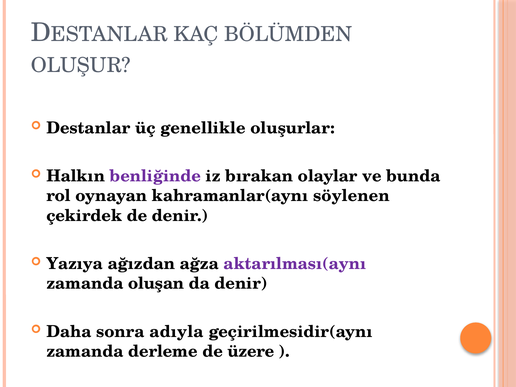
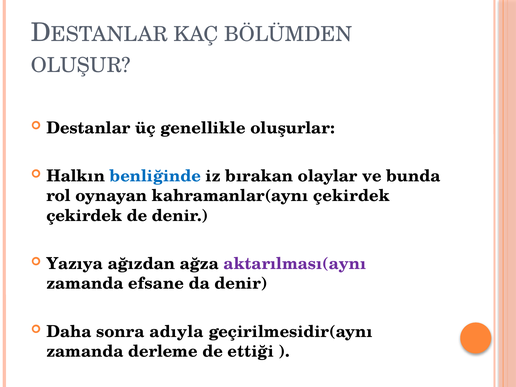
benliğinde colour: purple -> blue
kahramanlar(aynı söylenen: söylenen -> çekirdek
oluşan: oluşan -> efsane
üzere: üzere -> ettiği
